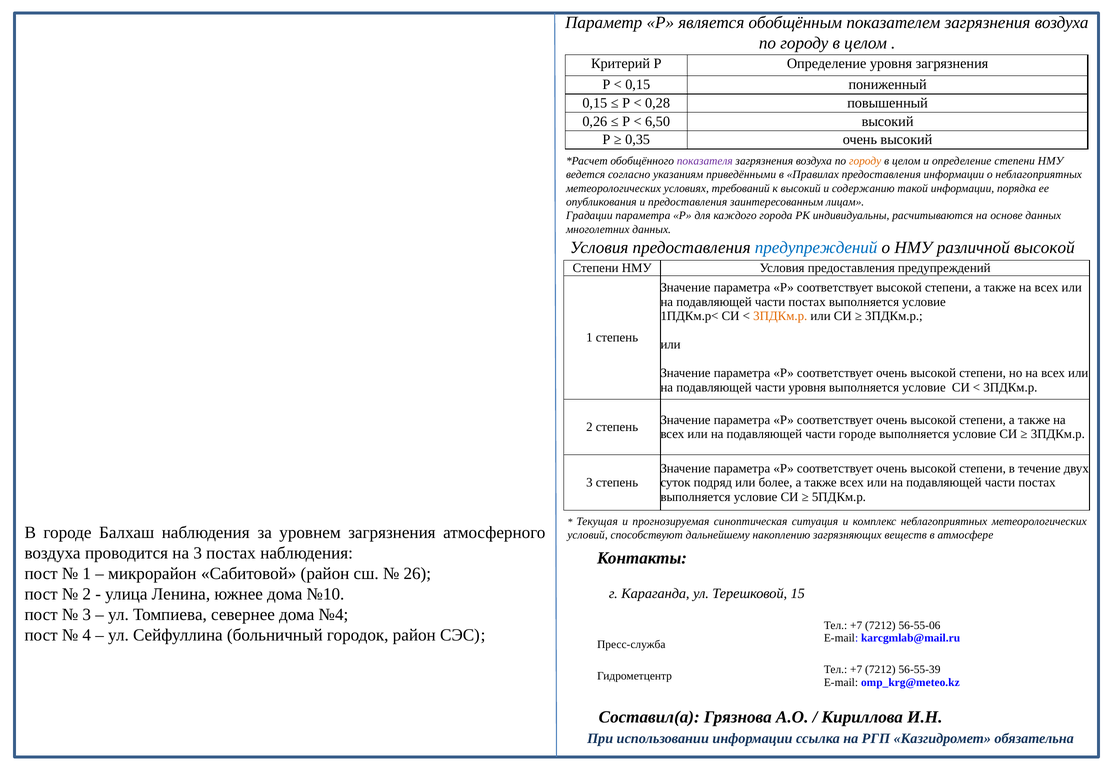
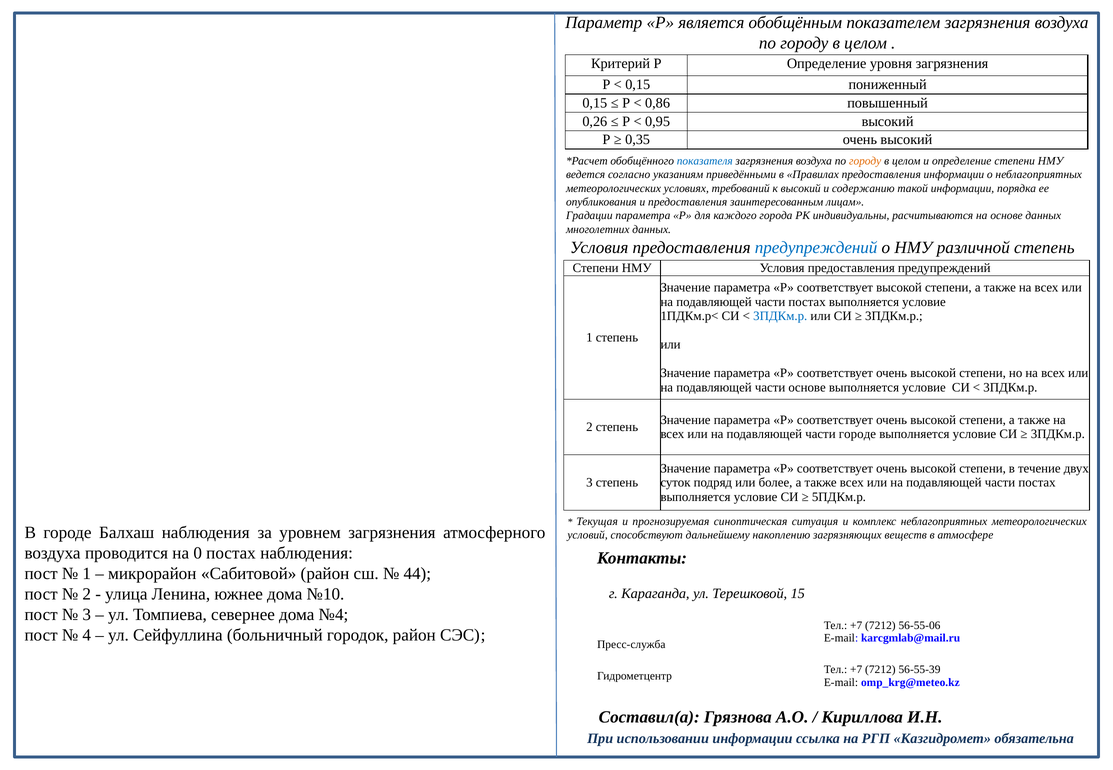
0,28: 0,28 -> 0,86
6,50: 6,50 -> 0,95
показателя colour: purple -> blue
различной высокой: высокой -> степень
3ПДКм.р at (780, 316) colour: orange -> blue
части уровня: уровня -> основе
на 3: 3 -> 0
26: 26 -> 44
